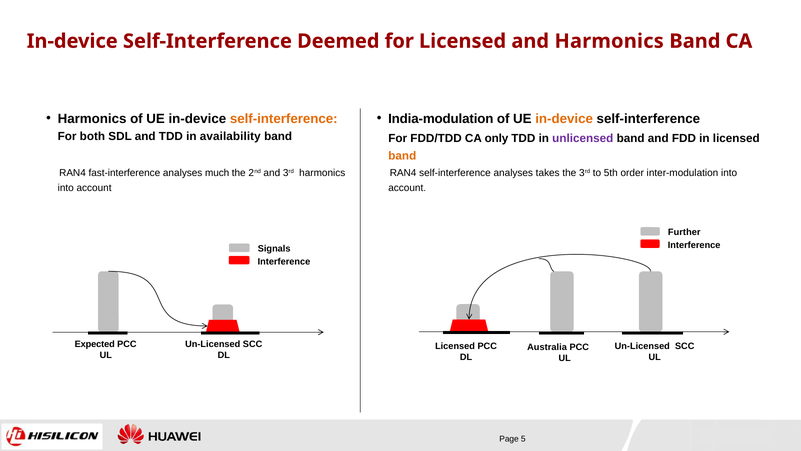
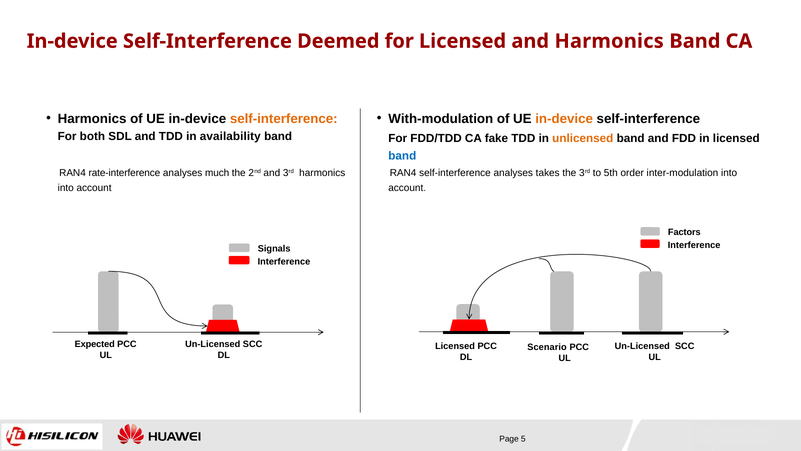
India-modulation: India-modulation -> With-modulation
only: only -> fake
unlicensed colour: purple -> orange
band at (402, 155) colour: orange -> blue
fast-interference: fast-interference -> rate-interference
Further: Further -> Factors
Australia: Australia -> Scenario
